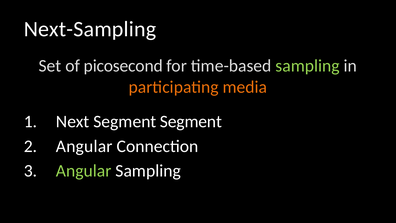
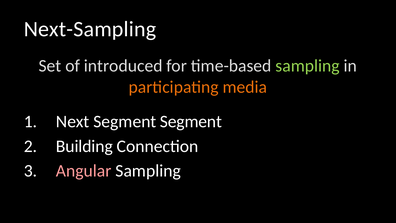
picosecond: picosecond -> introduced
Angular at (84, 146): Angular -> Building
Angular at (84, 171) colour: light green -> pink
